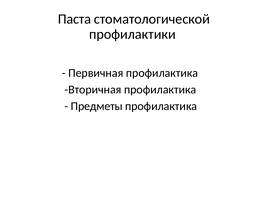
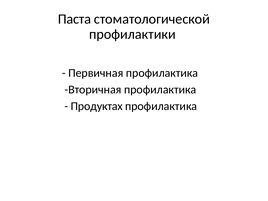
Предметы: Предметы -> Продуктах
